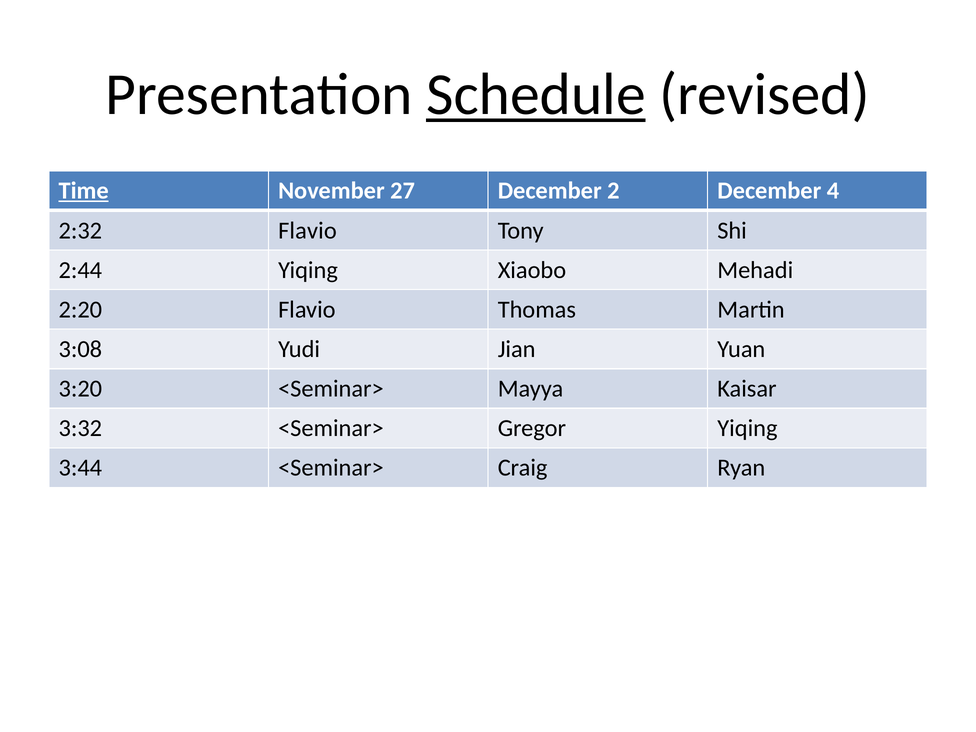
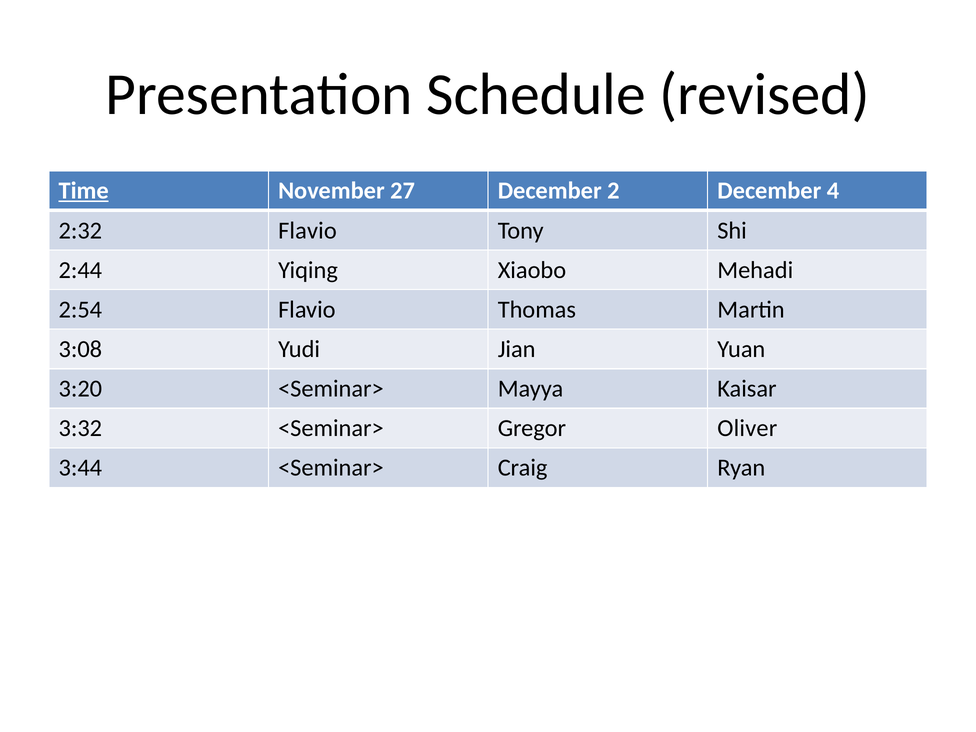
Schedule underline: present -> none
2:20: 2:20 -> 2:54
Gregor Yiqing: Yiqing -> Oliver
